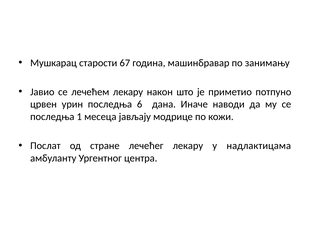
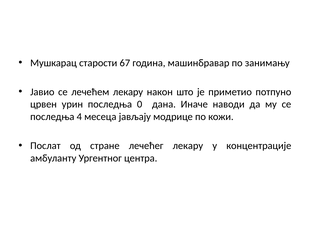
6: 6 -> 0
1: 1 -> 4
надлактицама: надлактицама -> концентрације
